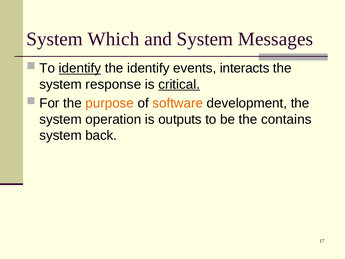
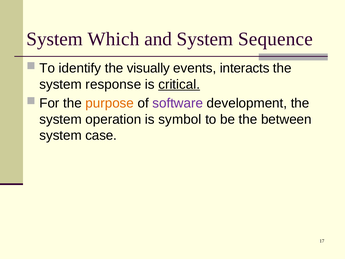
Messages: Messages -> Sequence
identify at (80, 68) underline: present -> none
the identify: identify -> visually
software colour: orange -> purple
outputs: outputs -> symbol
contains: contains -> between
back: back -> case
